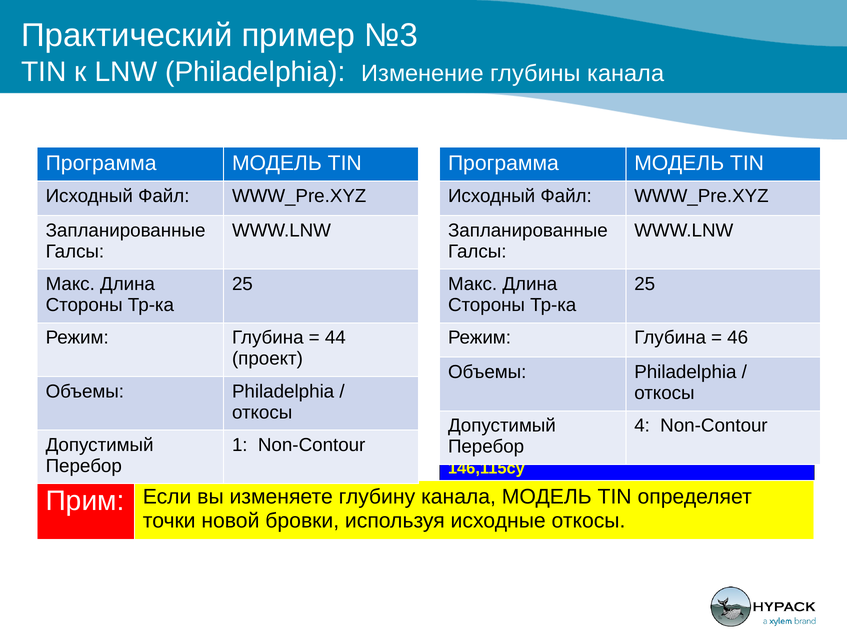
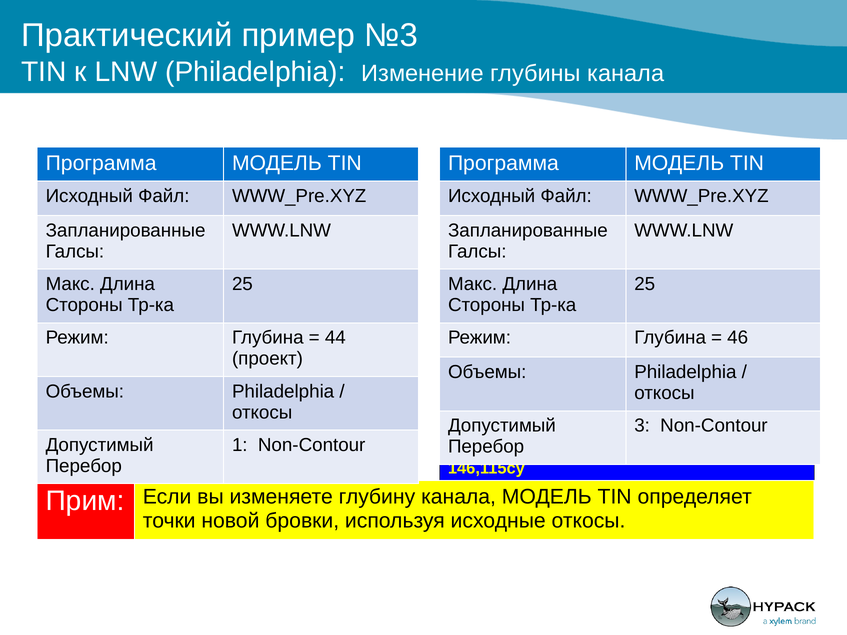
4: 4 -> 3
